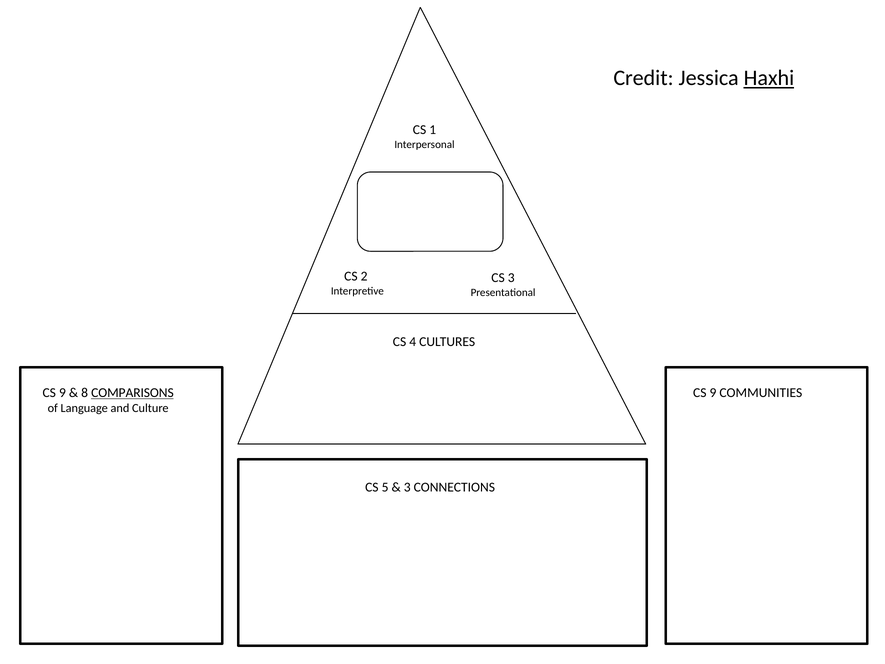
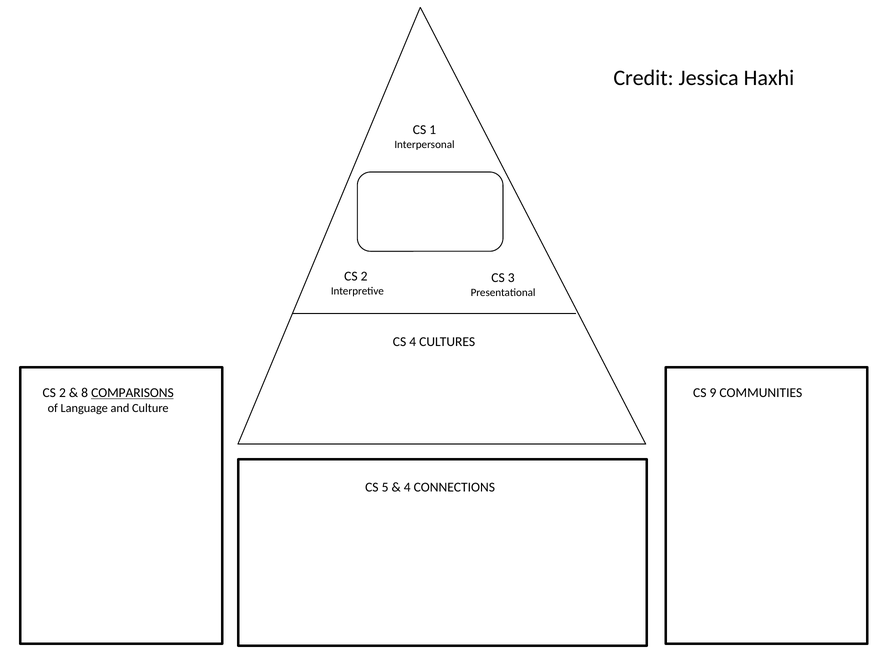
Haxhi underline: present -> none
9 at (62, 393): 9 -> 2
3 at (407, 487): 3 -> 4
